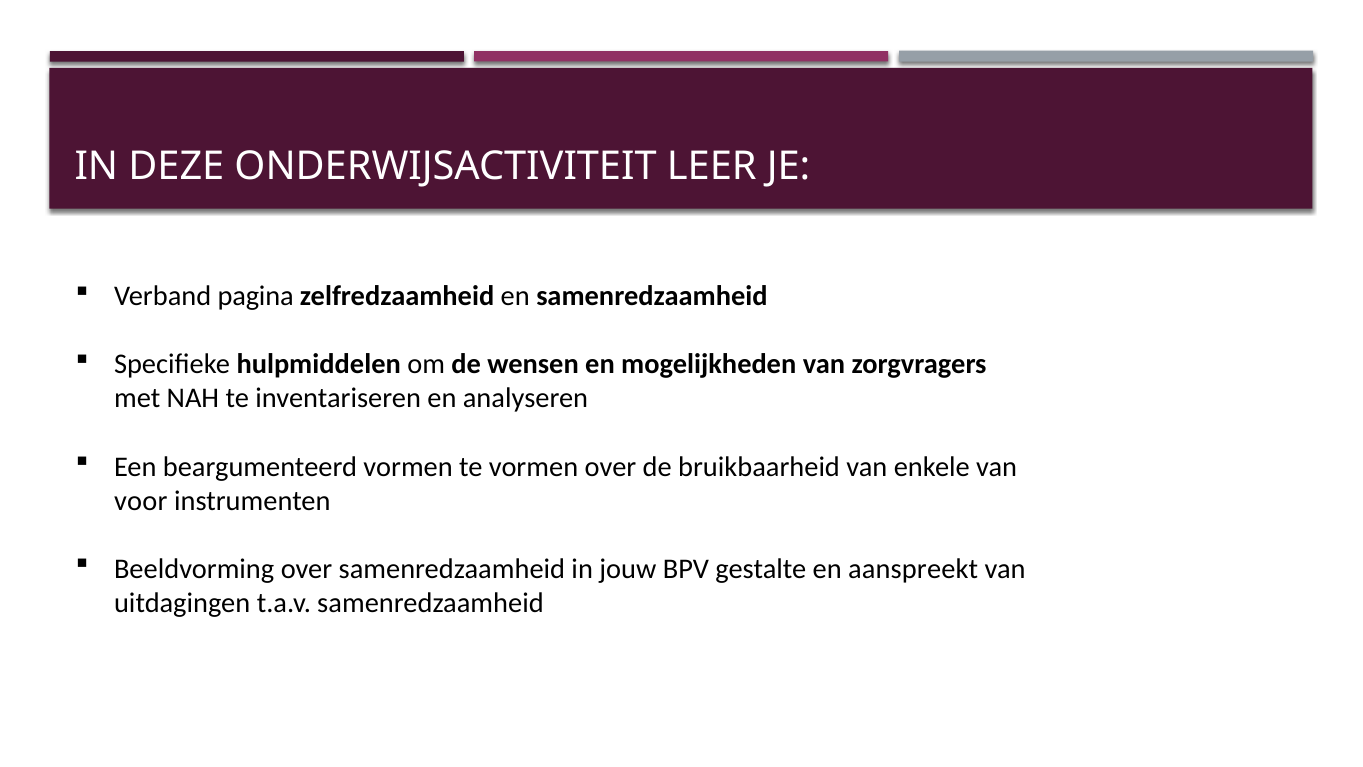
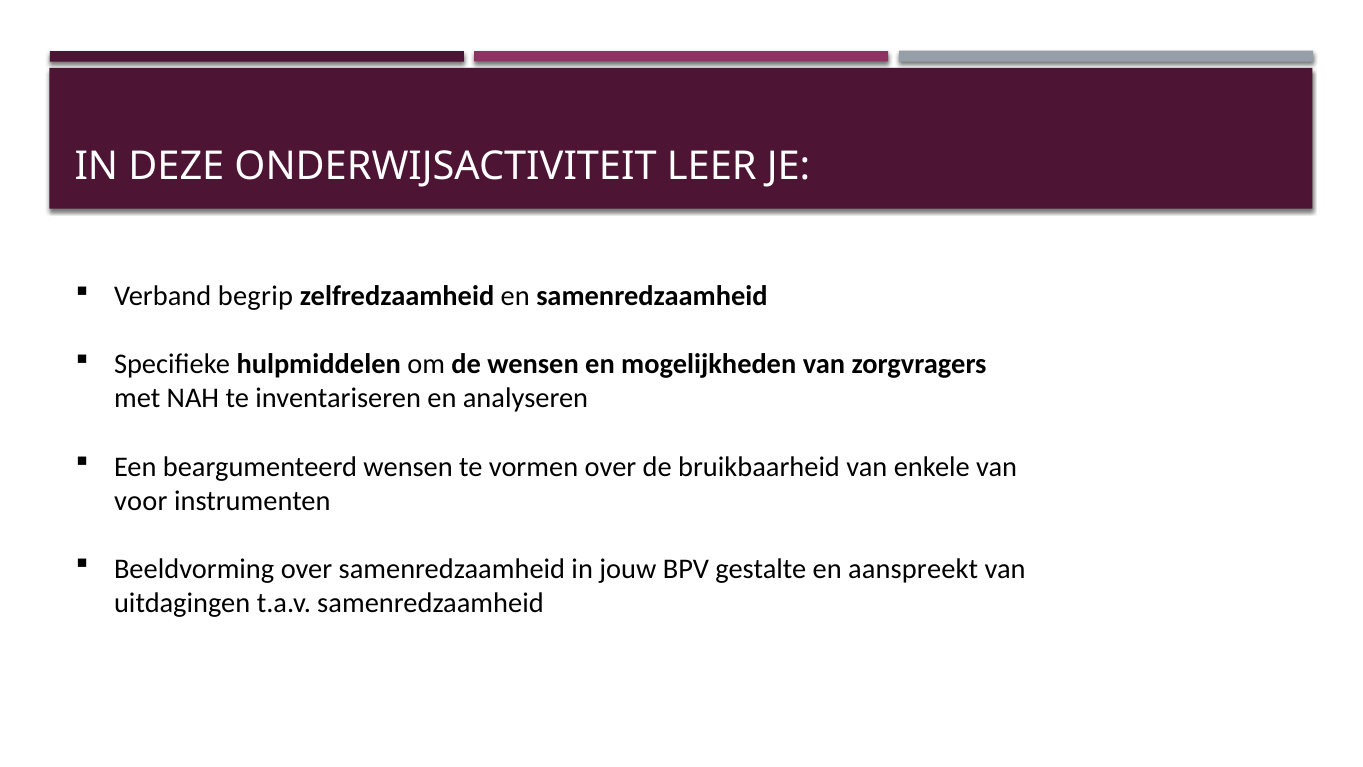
pagina: pagina -> begrip
beargumenteerd vormen: vormen -> wensen
